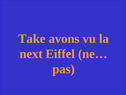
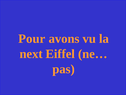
Take: Take -> Pour
